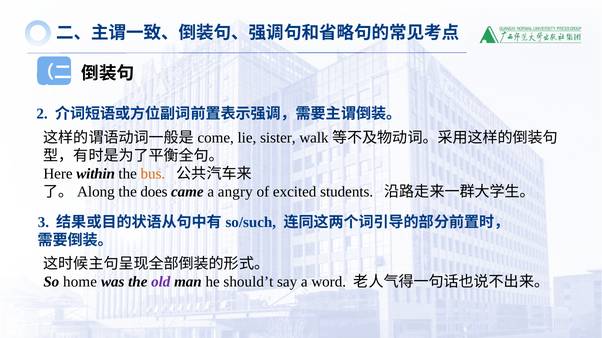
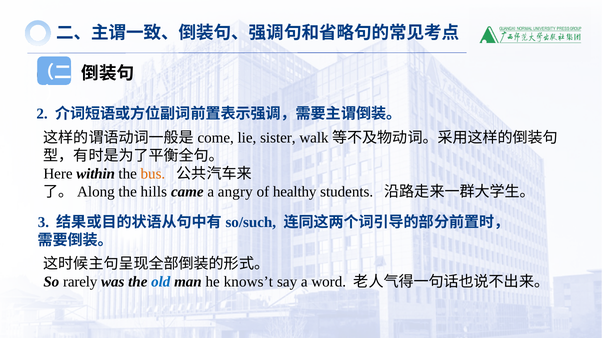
does: does -> hills
excited: excited -> healthy
home: home -> rarely
old colour: purple -> blue
should’t: should’t -> knows’t
